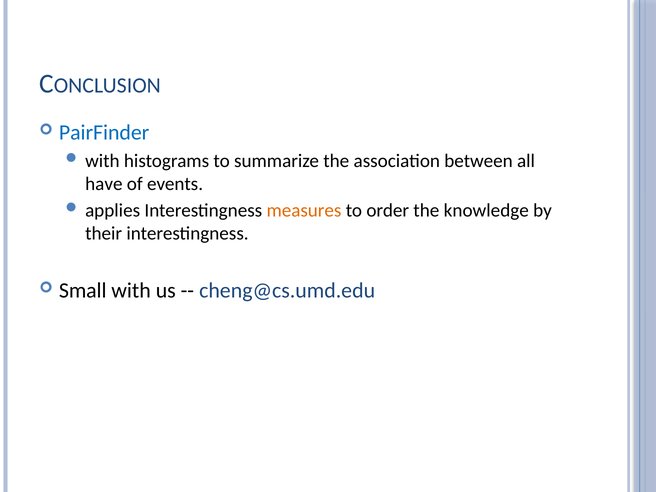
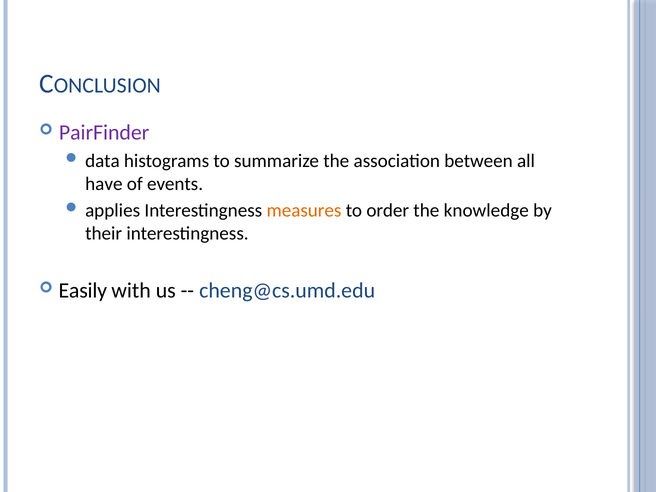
PairFinder colour: blue -> purple
with at (102, 161): with -> data
Small: Small -> Easily
